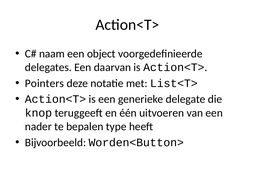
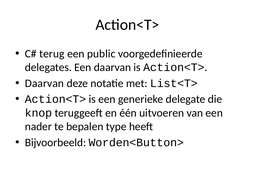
naam: naam -> terug
object: object -> public
Pointers at (44, 83): Pointers -> Daarvan
